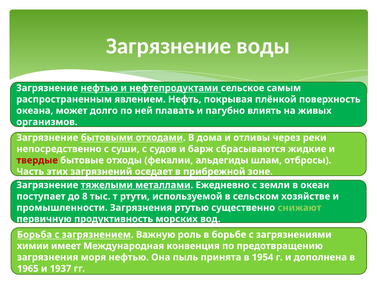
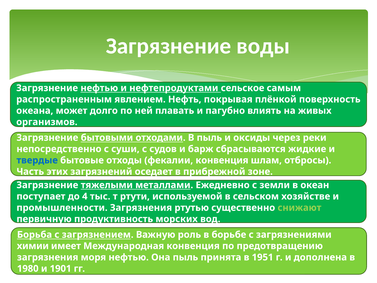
В дома: дома -> пыль
отливы: отливы -> оксиды
твердые colour: red -> blue
фекалии альдегиды: альдегиды -> конвенция
8: 8 -> 4
1954: 1954 -> 1951
1965: 1965 -> 1980
1937: 1937 -> 1901
